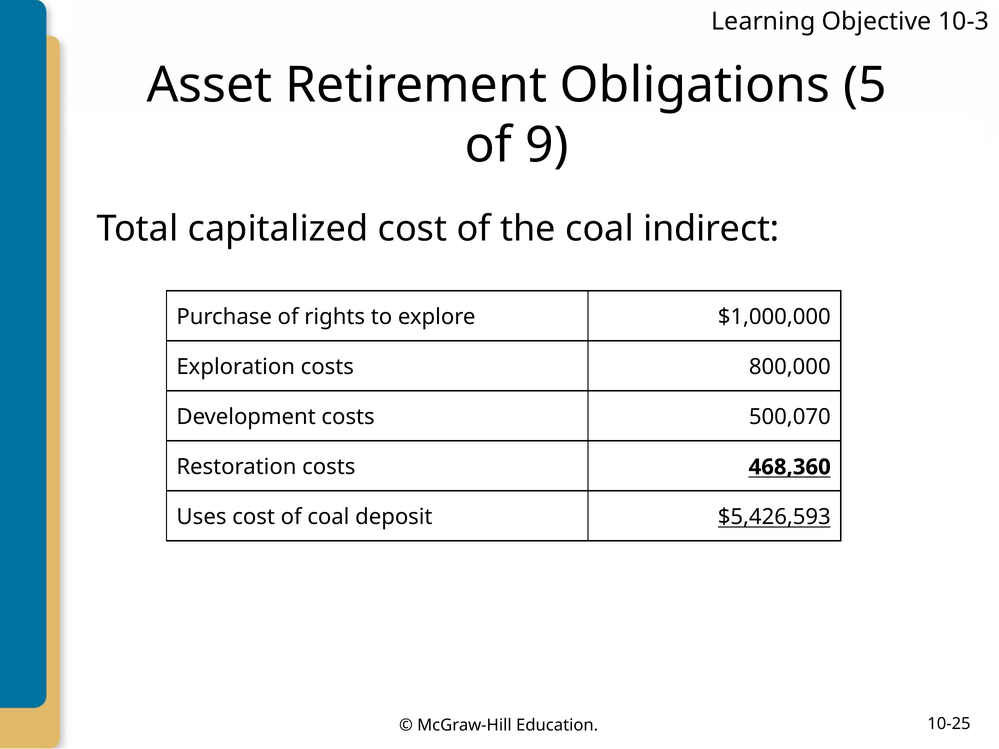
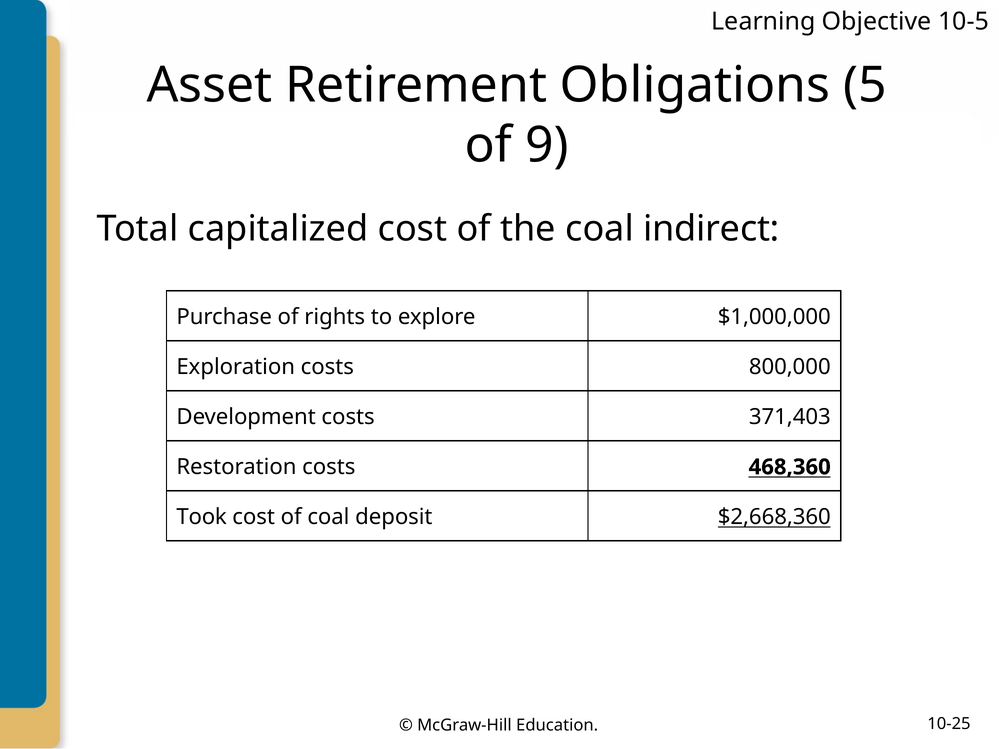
10-3: 10-3 -> 10-5
500,070: 500,070 -> 371,403
Uses: Uses -> Took
$5,426,593: $5,426,593 -> $2,668,360
